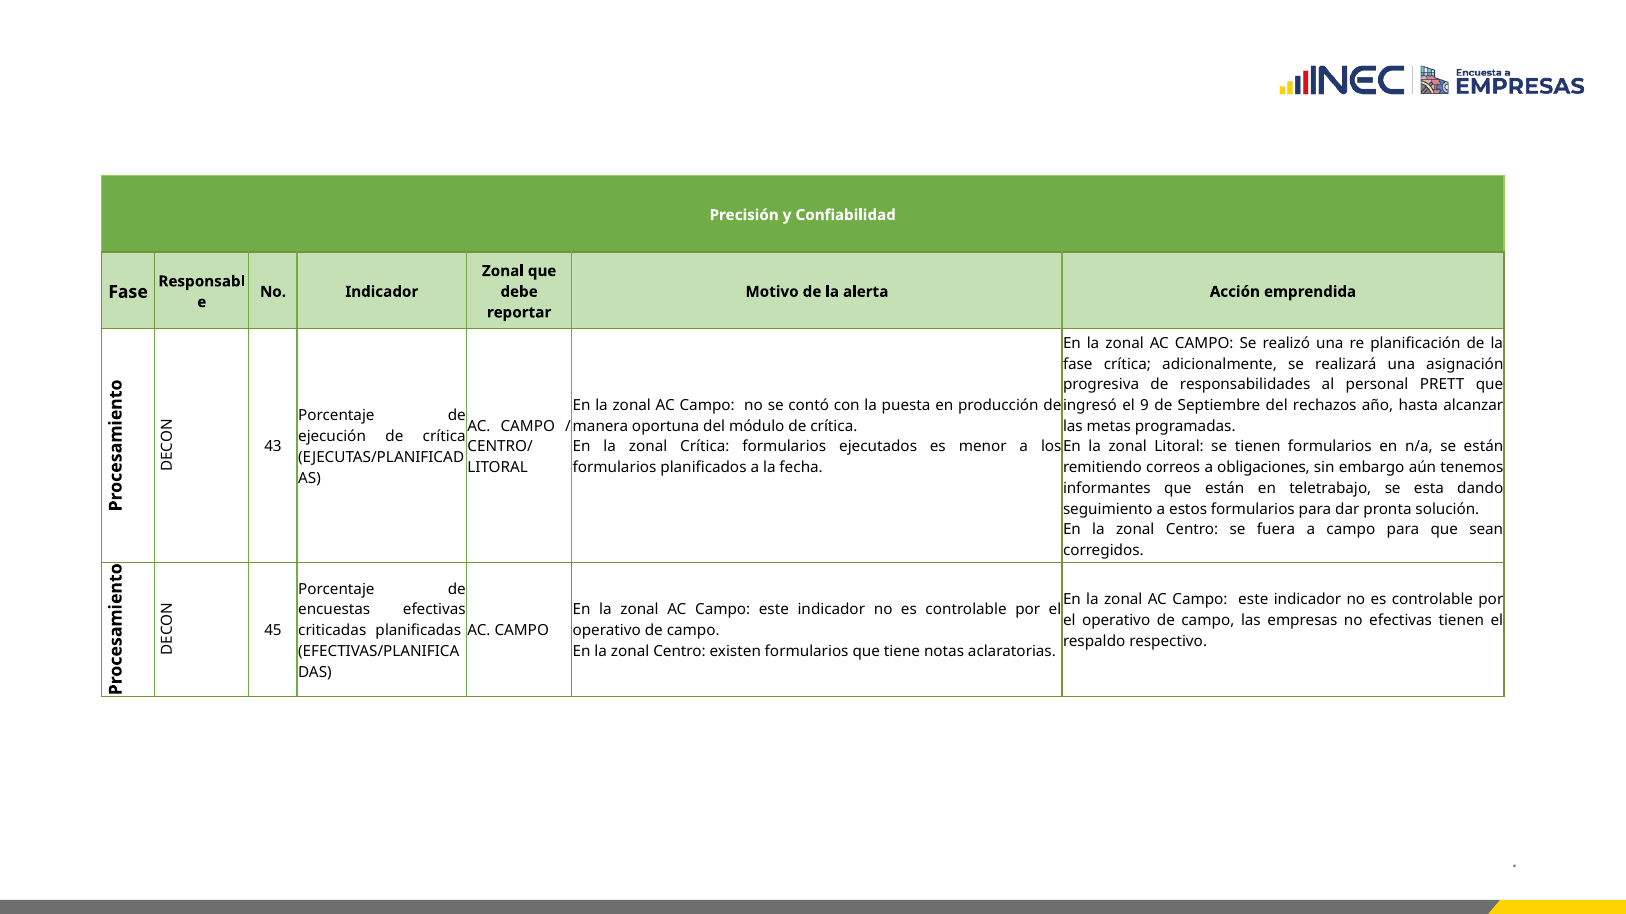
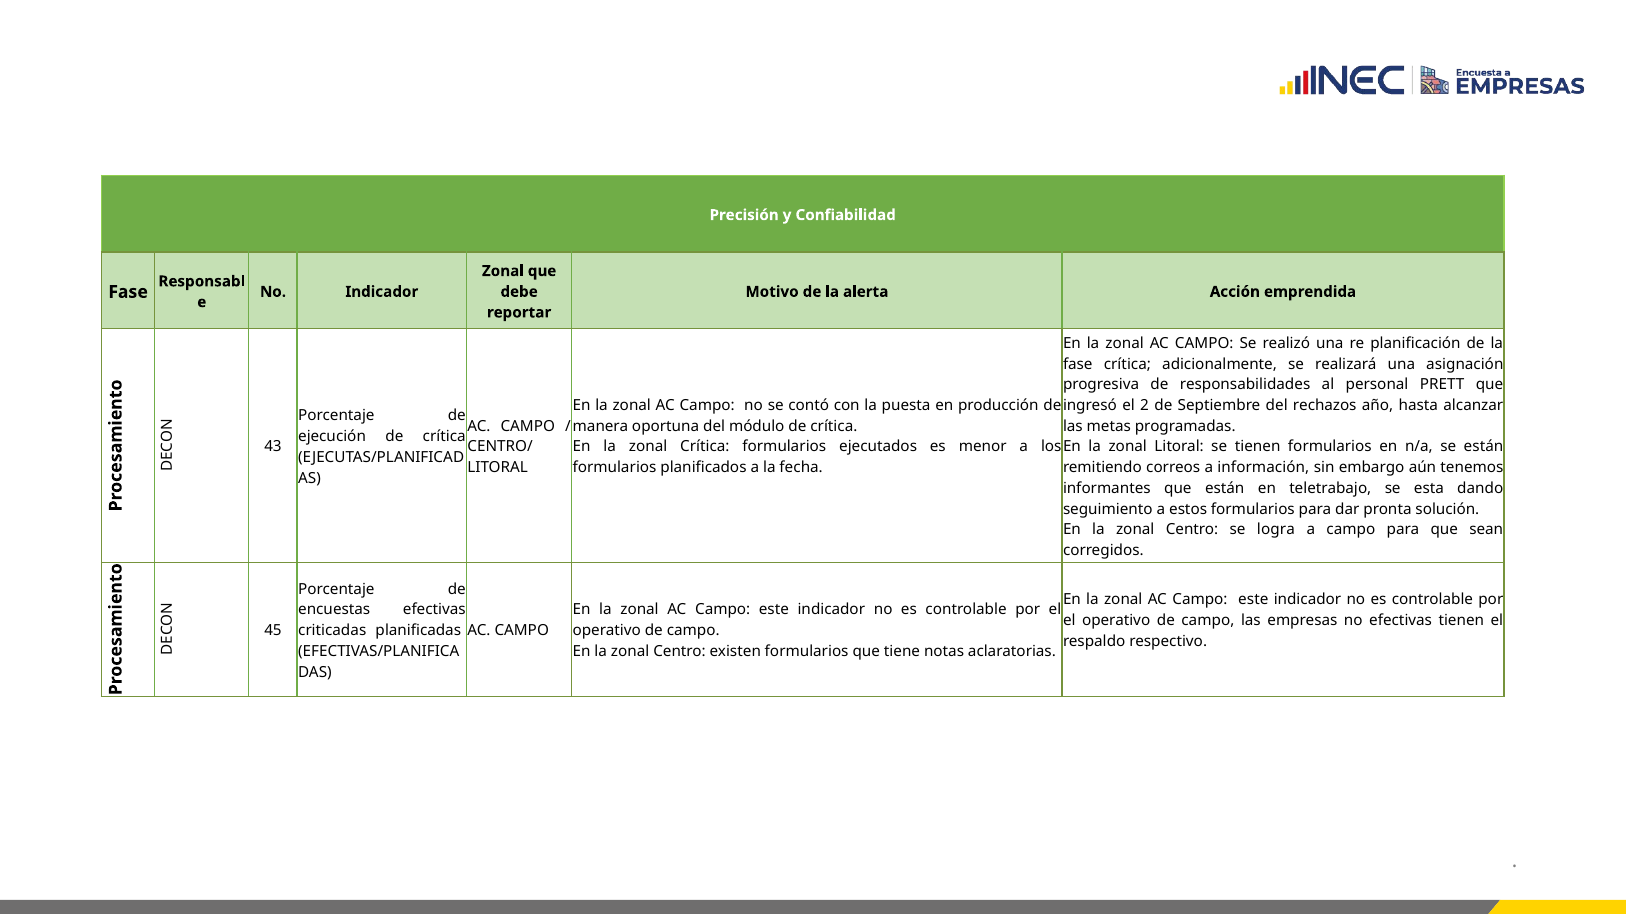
9: 9 -> 2
obligaciones: obligaciones -> información
fuera: fuera -> logra
